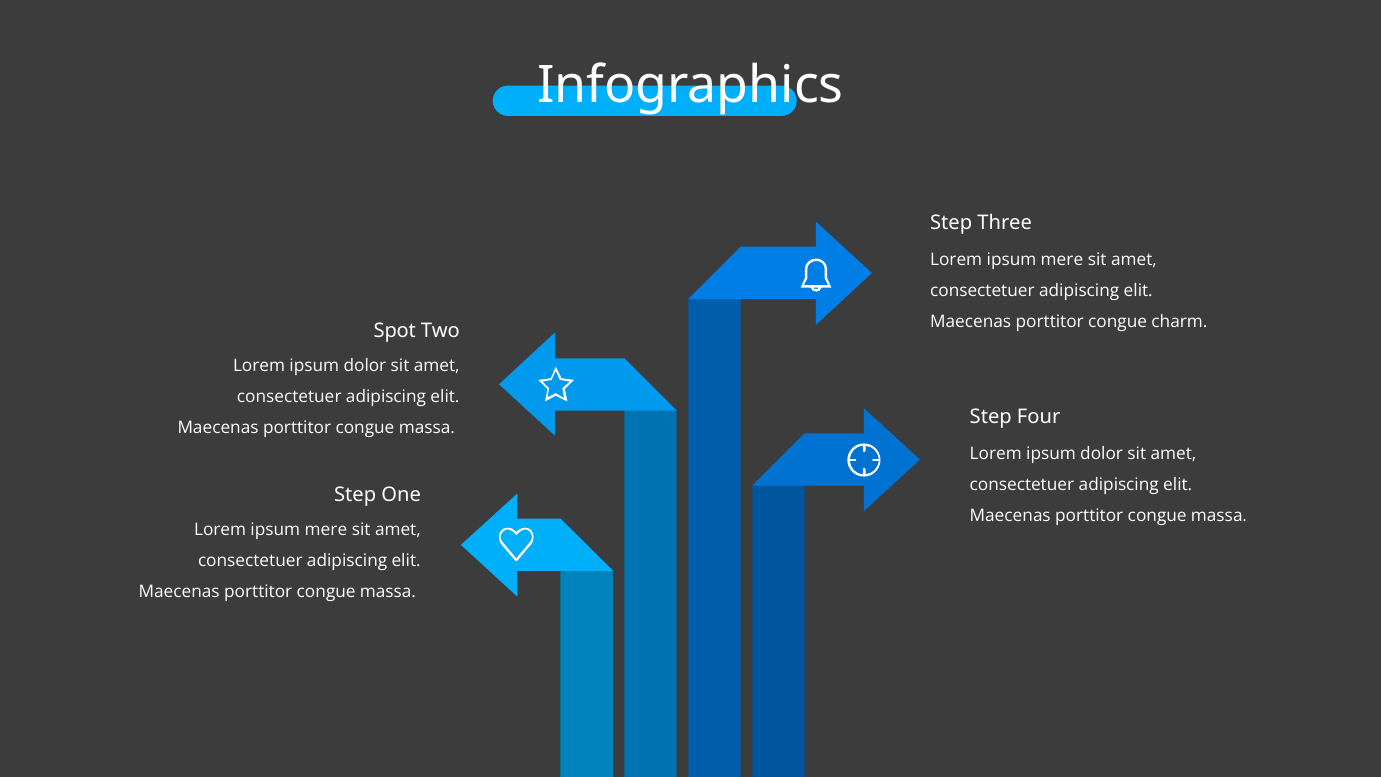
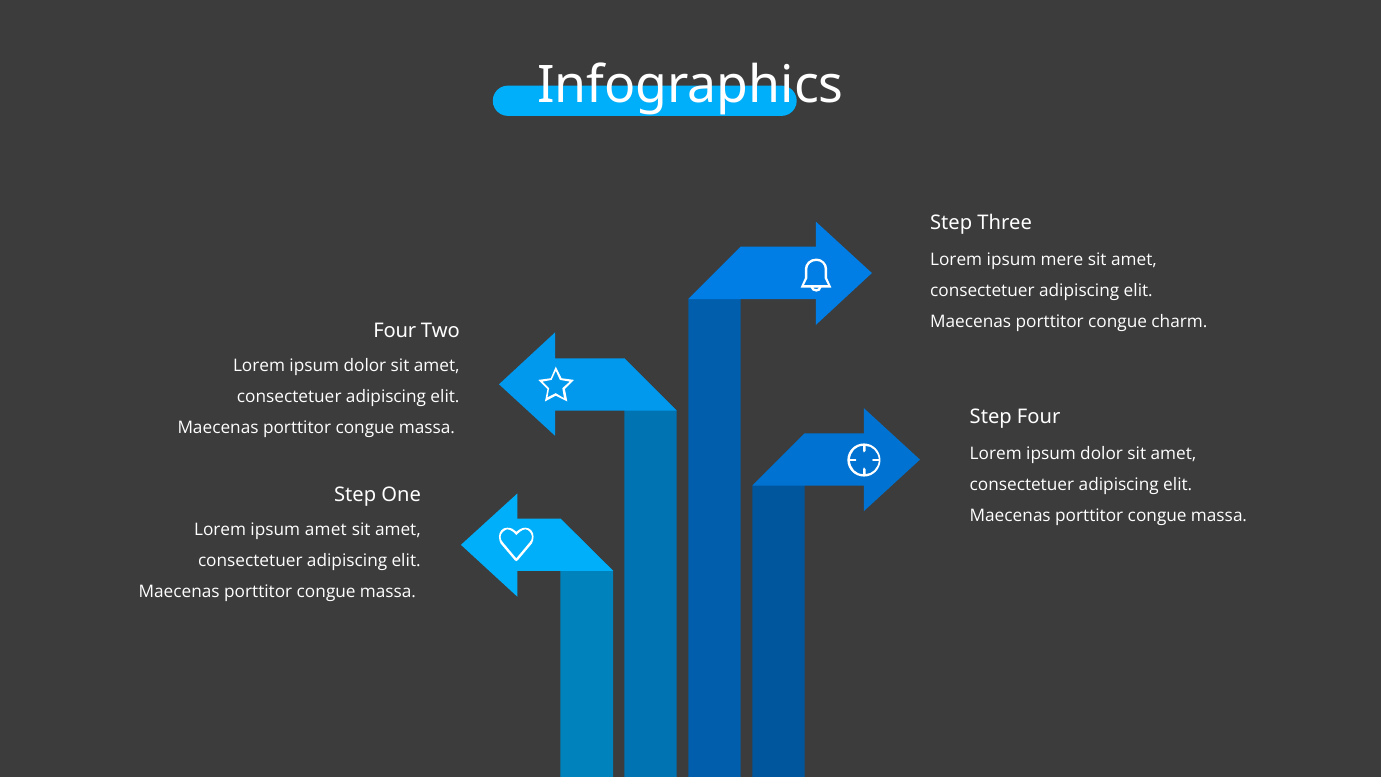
Spot at (395, 331): Spot -> Four
mere at (326, 530): mere -> amet
